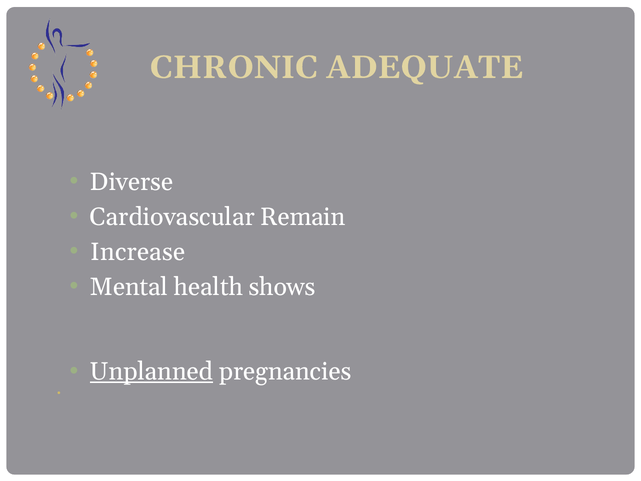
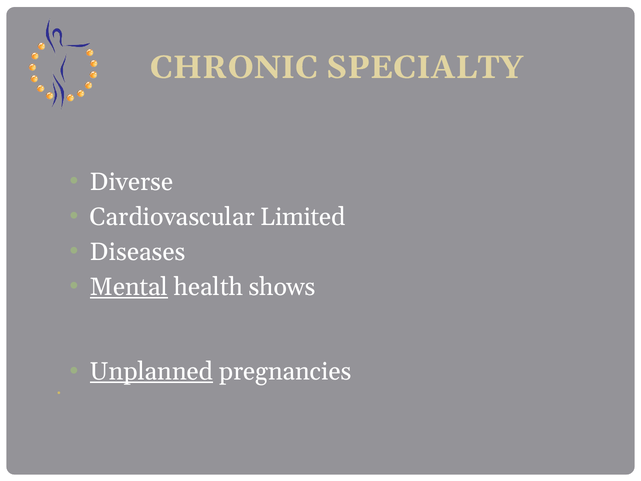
ADEQUATE: ADEQUATE -> SPECIALTY
Remain: Remain -> Limited
Increase: Increase -> Diseases
Mental underline: none -> present
